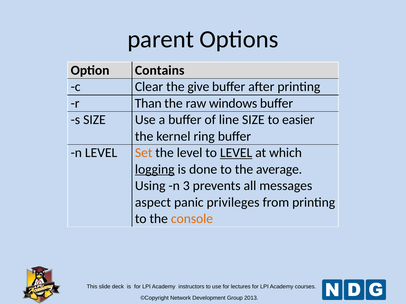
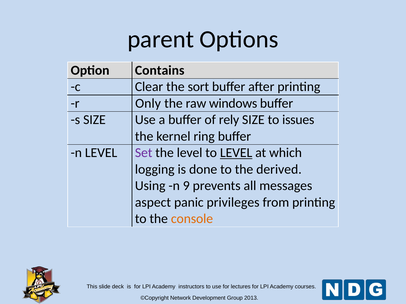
give: give -> sort
Than: Than -> Only
line: line -> rely
easier: easier -> issues
Set colour: orange -> purple
logging underline: present -> none
average: average -> derived
3: 3 -> 9
